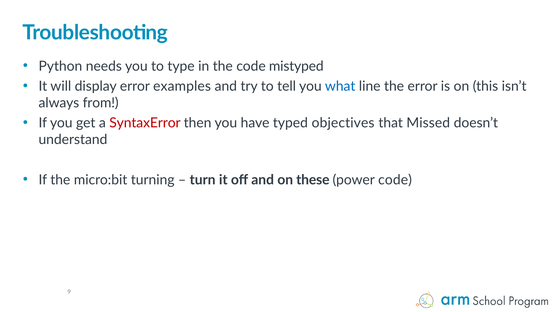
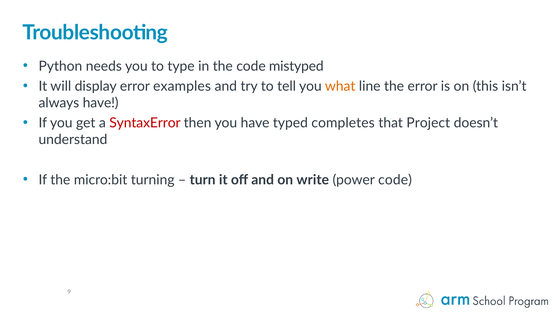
what colour: blue -> orange
always from: from -> have
objectives: objectives -> completes
Missed: Missed -> Project
these: these -> write
